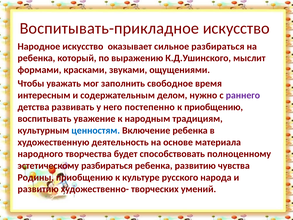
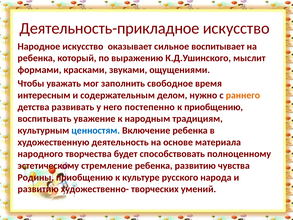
Воспитывать-прикладное: Воспитывать-прикладное -> Деятельность-прикладное
сильное разбираться: разбираться -> воспитывает
раннего colour: purple -> orange
эстетическому разбираться: разбираться -> стремление
